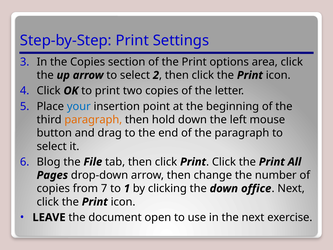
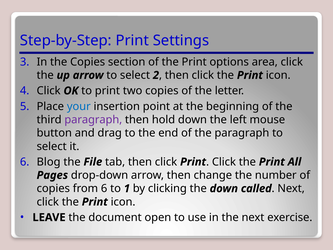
paragraph at (93, 120) colour: orange -> purple
from 7: 7 -> 6
office: office -> called
